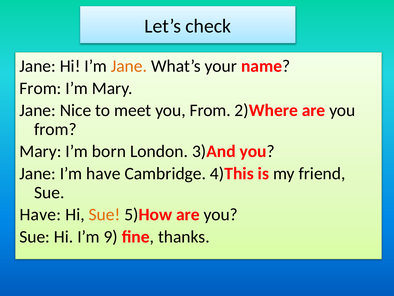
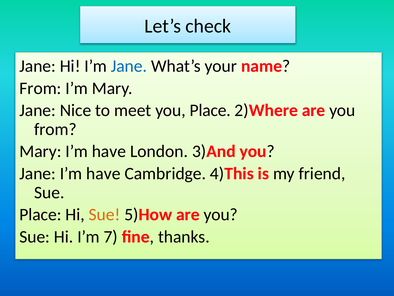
Jane at (129, 66) colour: orange -> blue
meet you From: From -> Place
Mary I’m born: born -> have
Have at (40, 214): Have -> Place
9: 9 -> 7
